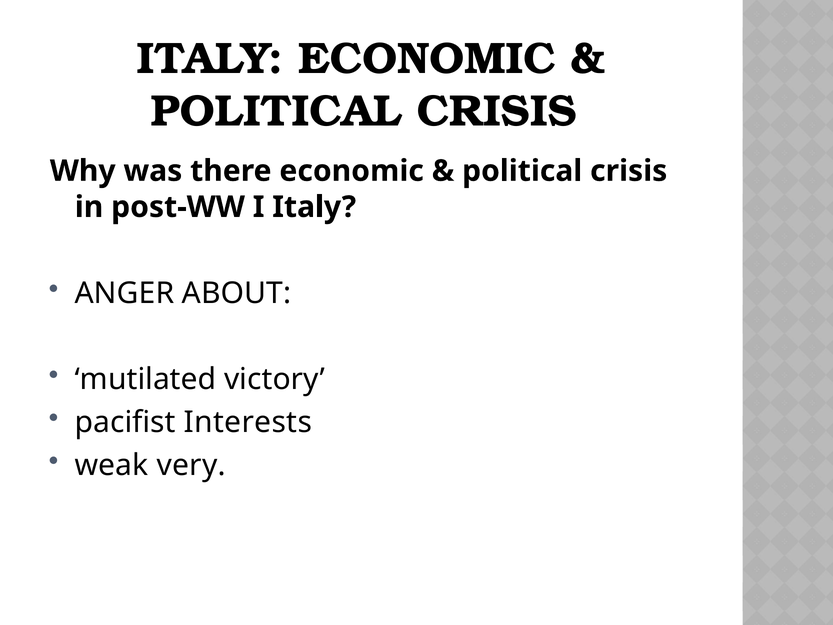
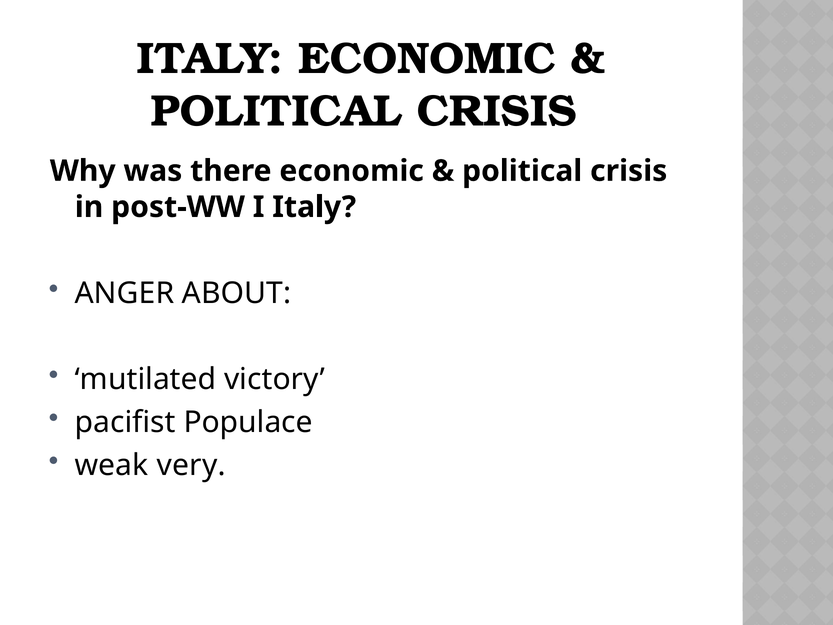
Interests: Interests -> Populace
